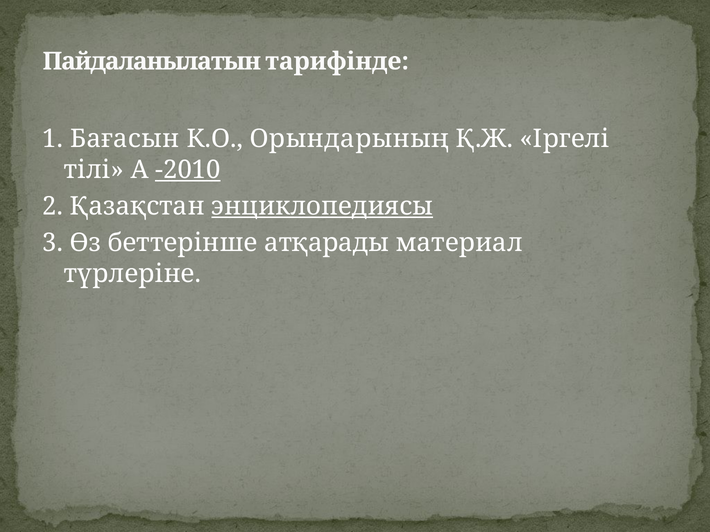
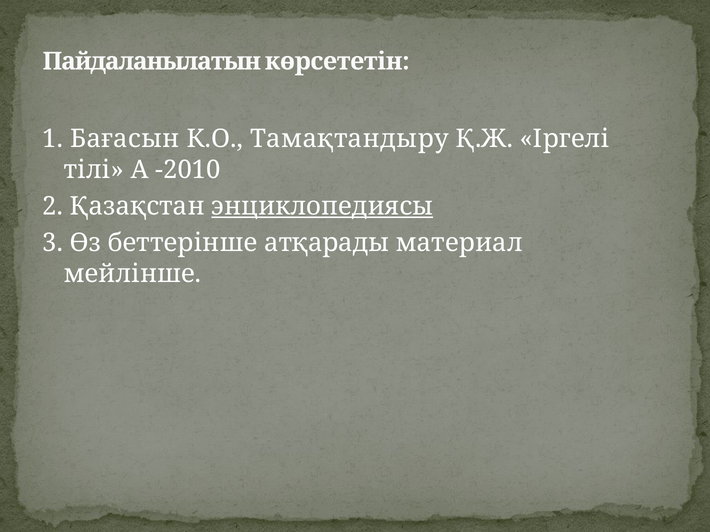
тарифінде: тарифінде -> көрсететін
Орындарының: Орындарының -> Тамақтандыру
-2010 underline: present -> none
түрлеріне: түрлеріне -> мейлінше
